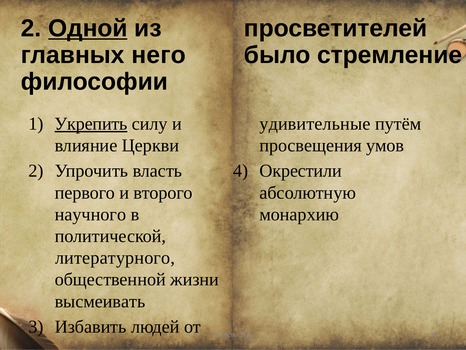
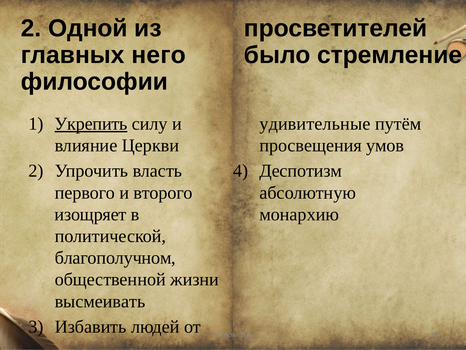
Одной underline: present -> none
Окрестили: Окрестили -> Деспотизм
научного: научного -> изощряет
литературного: литературного -> благополучном
